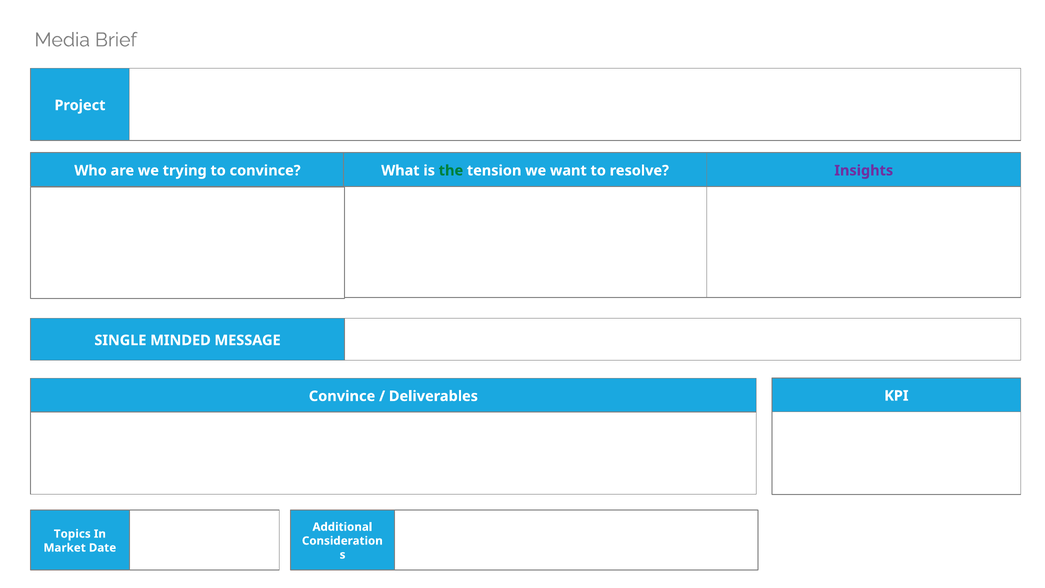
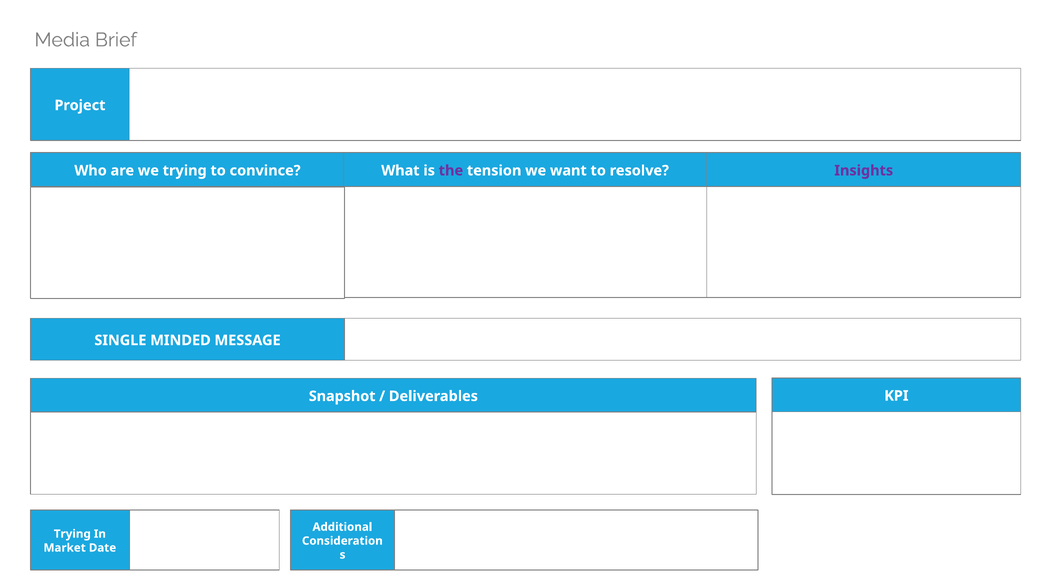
the colour: green -> purple
Convince at (342, 396): Convince -> Snapshot
Topics at (72, 534): Topics -> Trying
